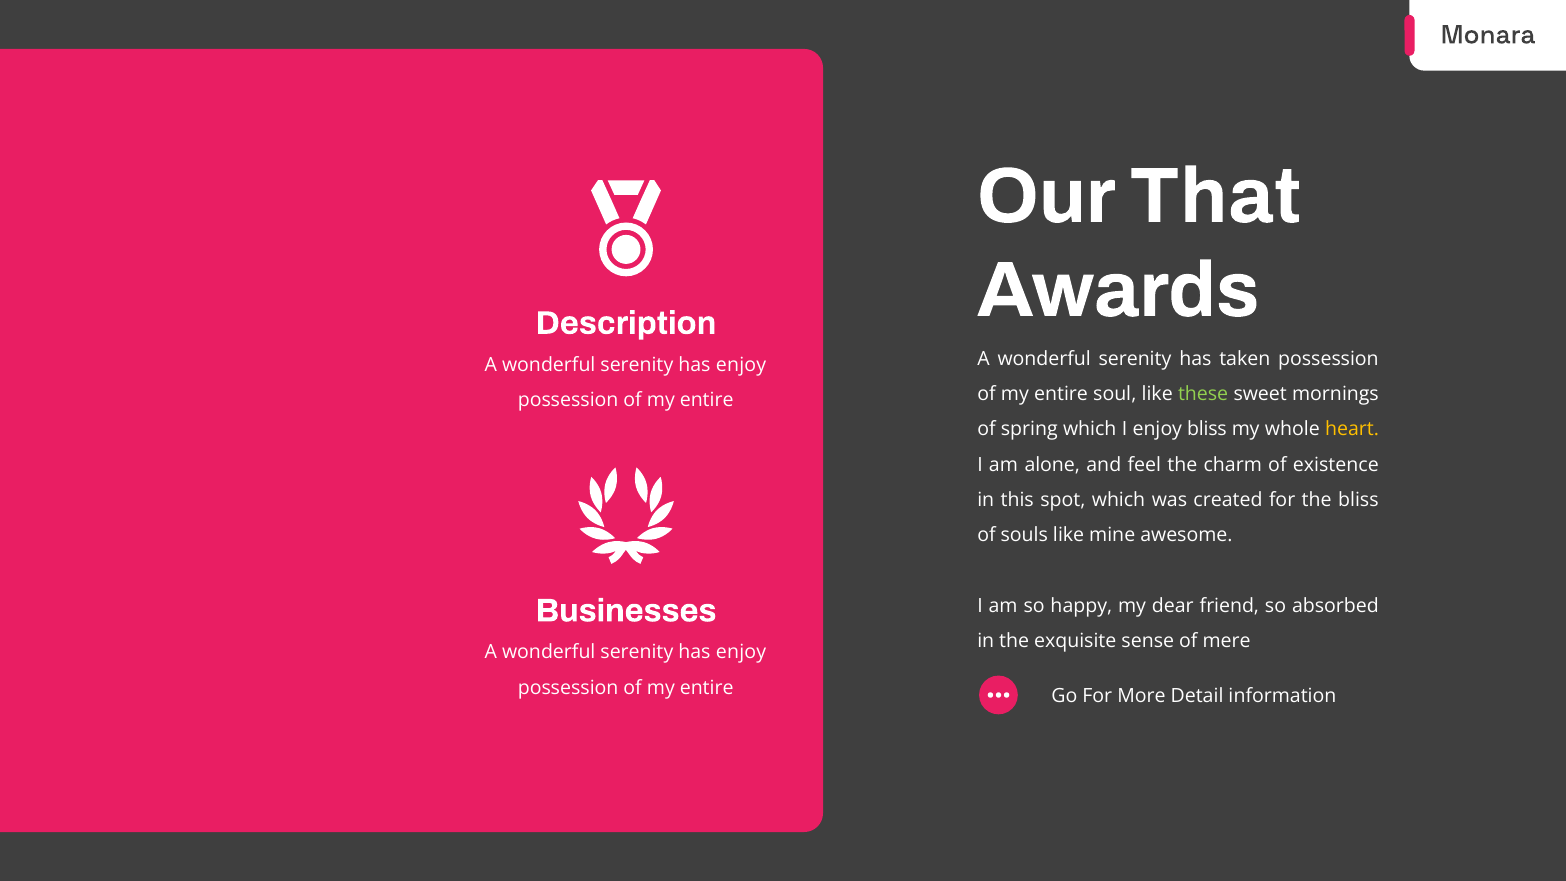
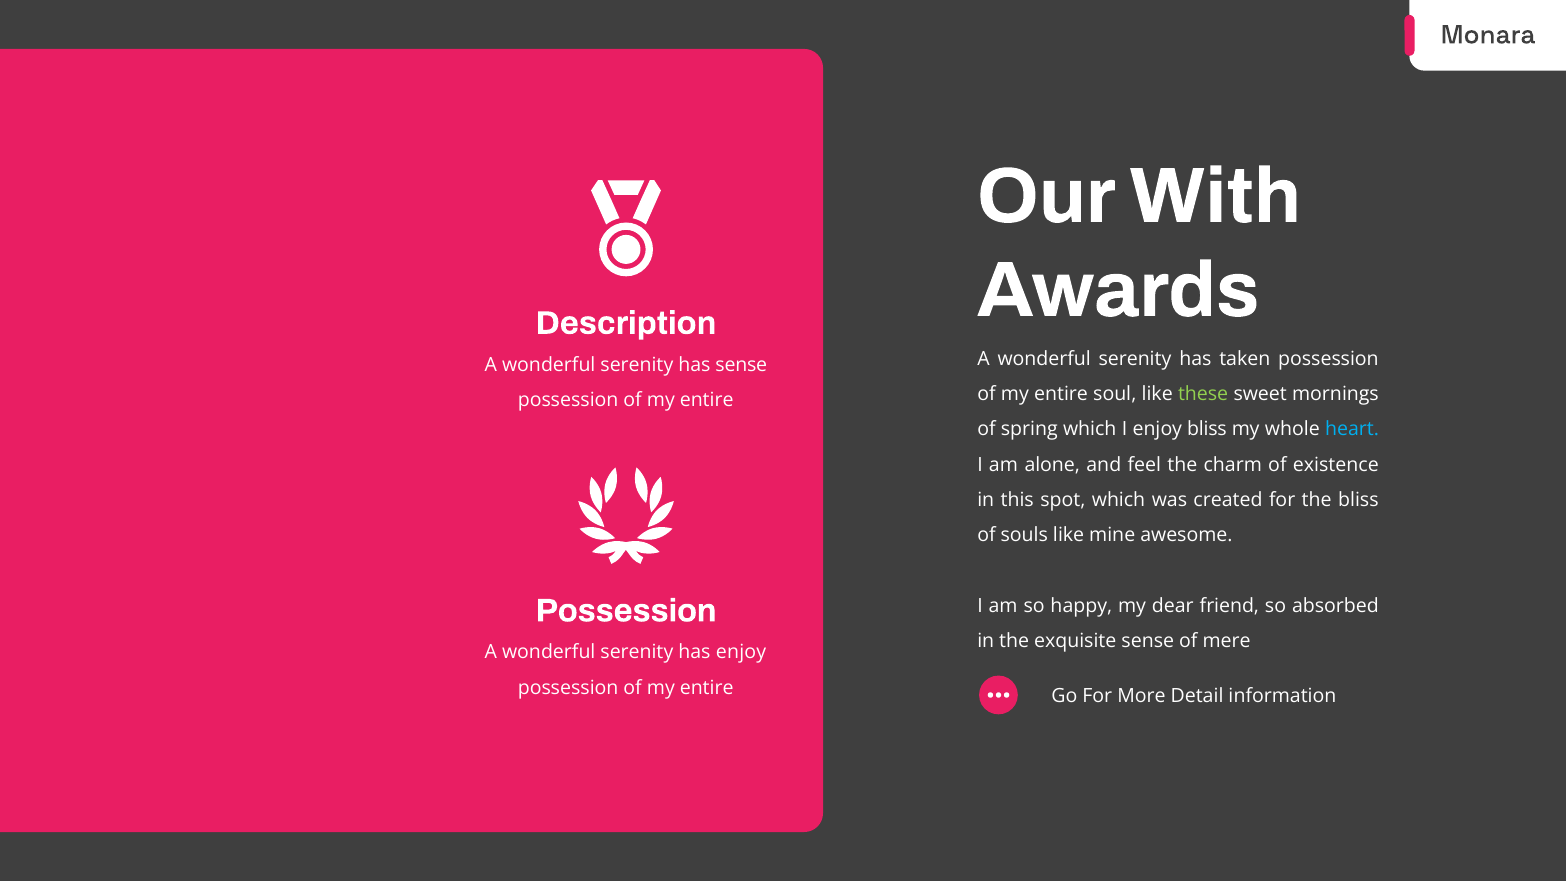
That: That -> With
enjoy at (741, 365): enjoy -> sense
heart colour: yellow -> light blue
Businesses at (626, 611): Businesses -> Possession
